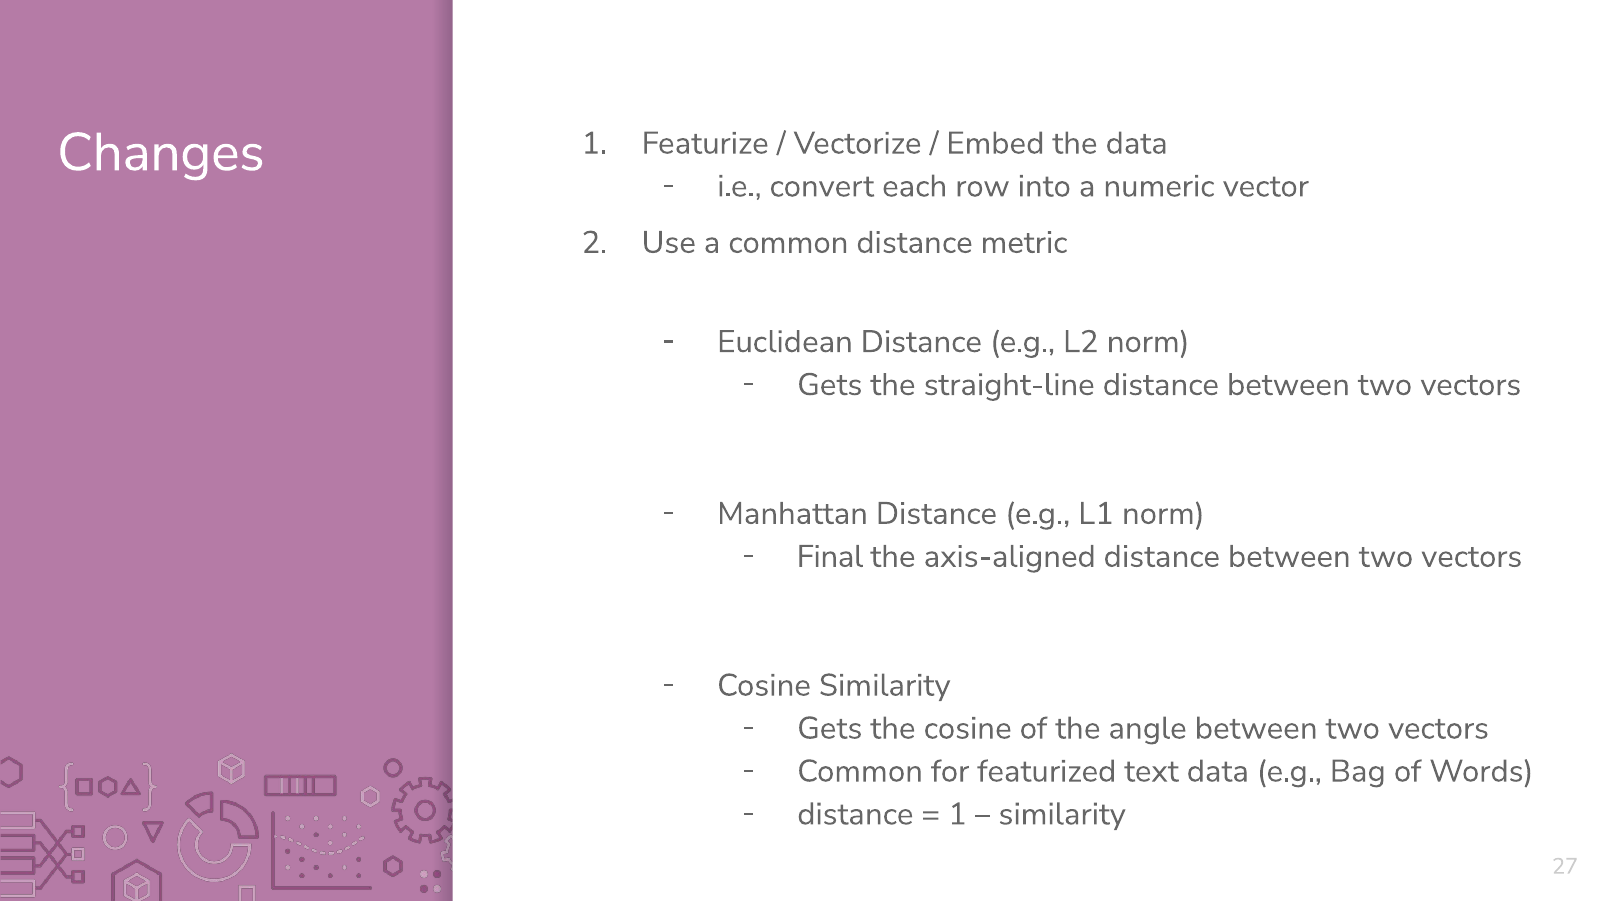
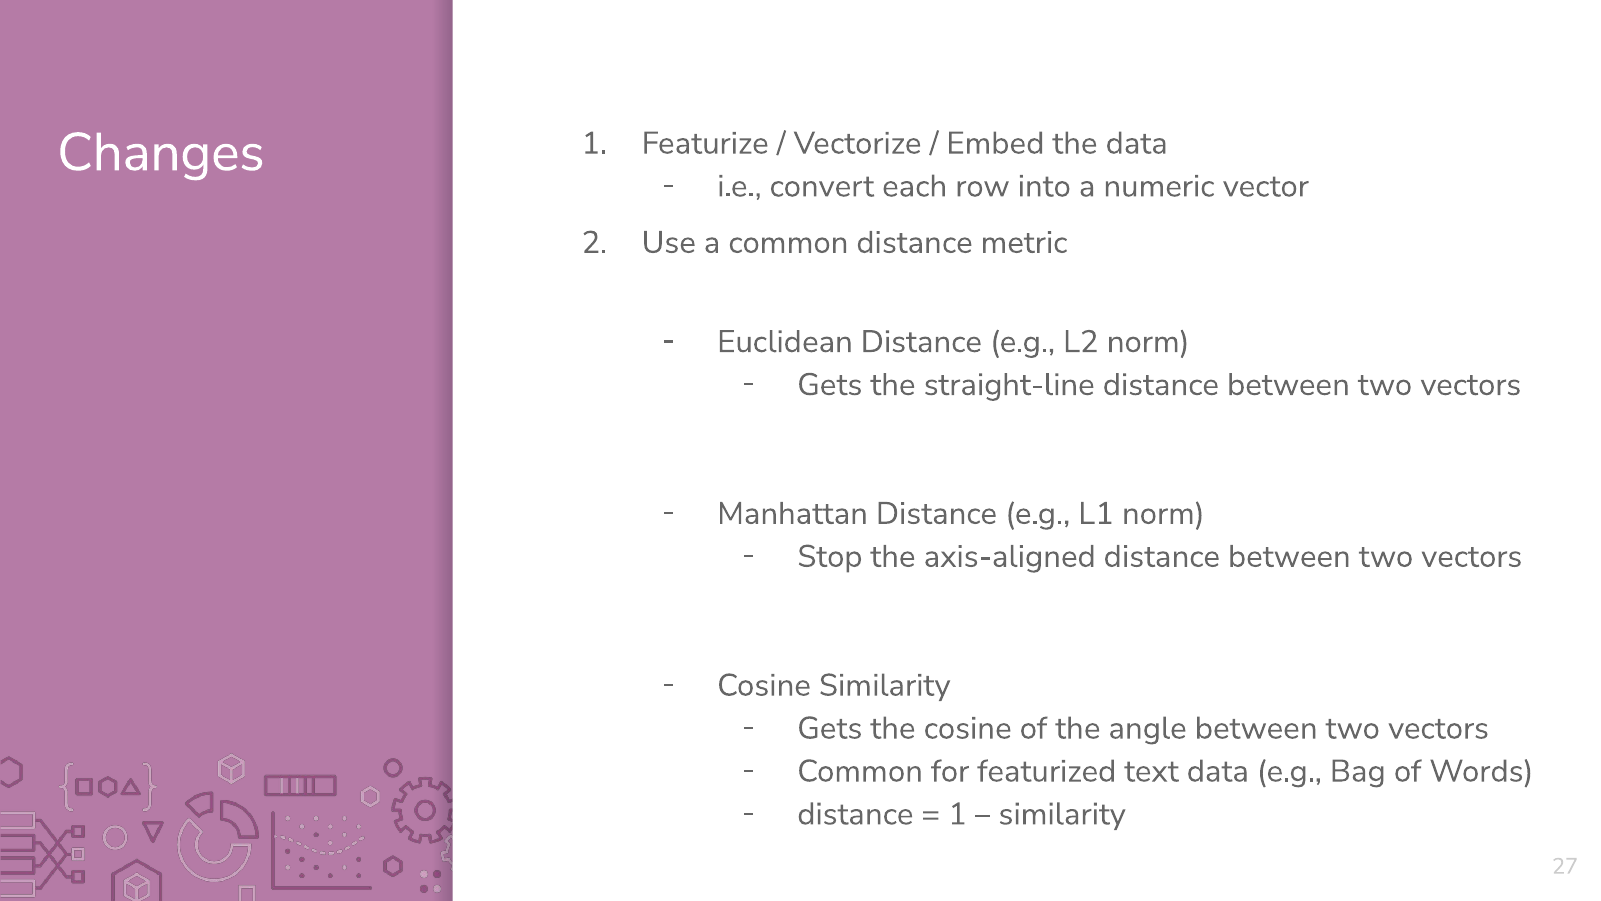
Final: Final -> Stop
